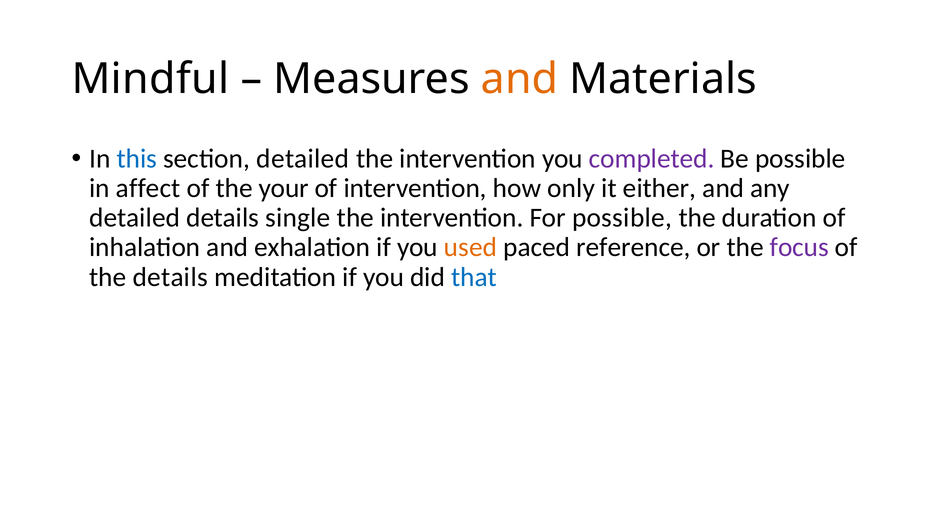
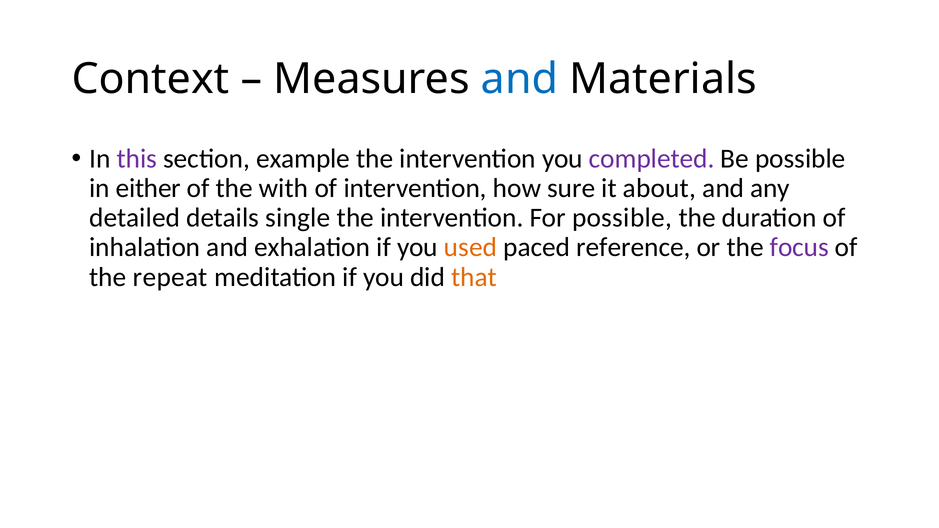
Mindful: Mindful -> Context
and at (519, 79) colour: orange -> blue
this colour: blue -> purple
section detailed: detailed -> example
affect: affect -> either
your: your -> with
only: only -> sure
either: either -> about
the details: details -> repeat
that colour: blue -> orange
